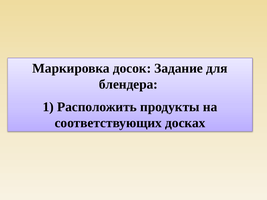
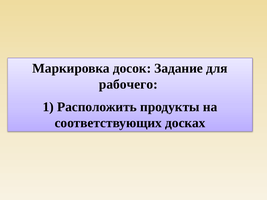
блендера: блендера -> рабочего
